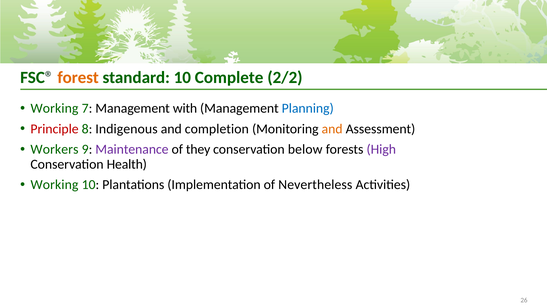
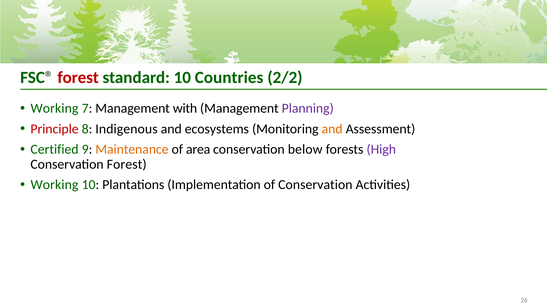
forest at (78, 77) colour: orange -> red
Complete: Complete -> Countries
Planning colour: blue -> purple
completion: completion -> ecosystems
Workers: Workers -> Certified
Maintenance colour: purple -> orange
they: they -> area
Conservation Health: Health -> Forest
of Nevertheless: Nevertheless -> Conservation
